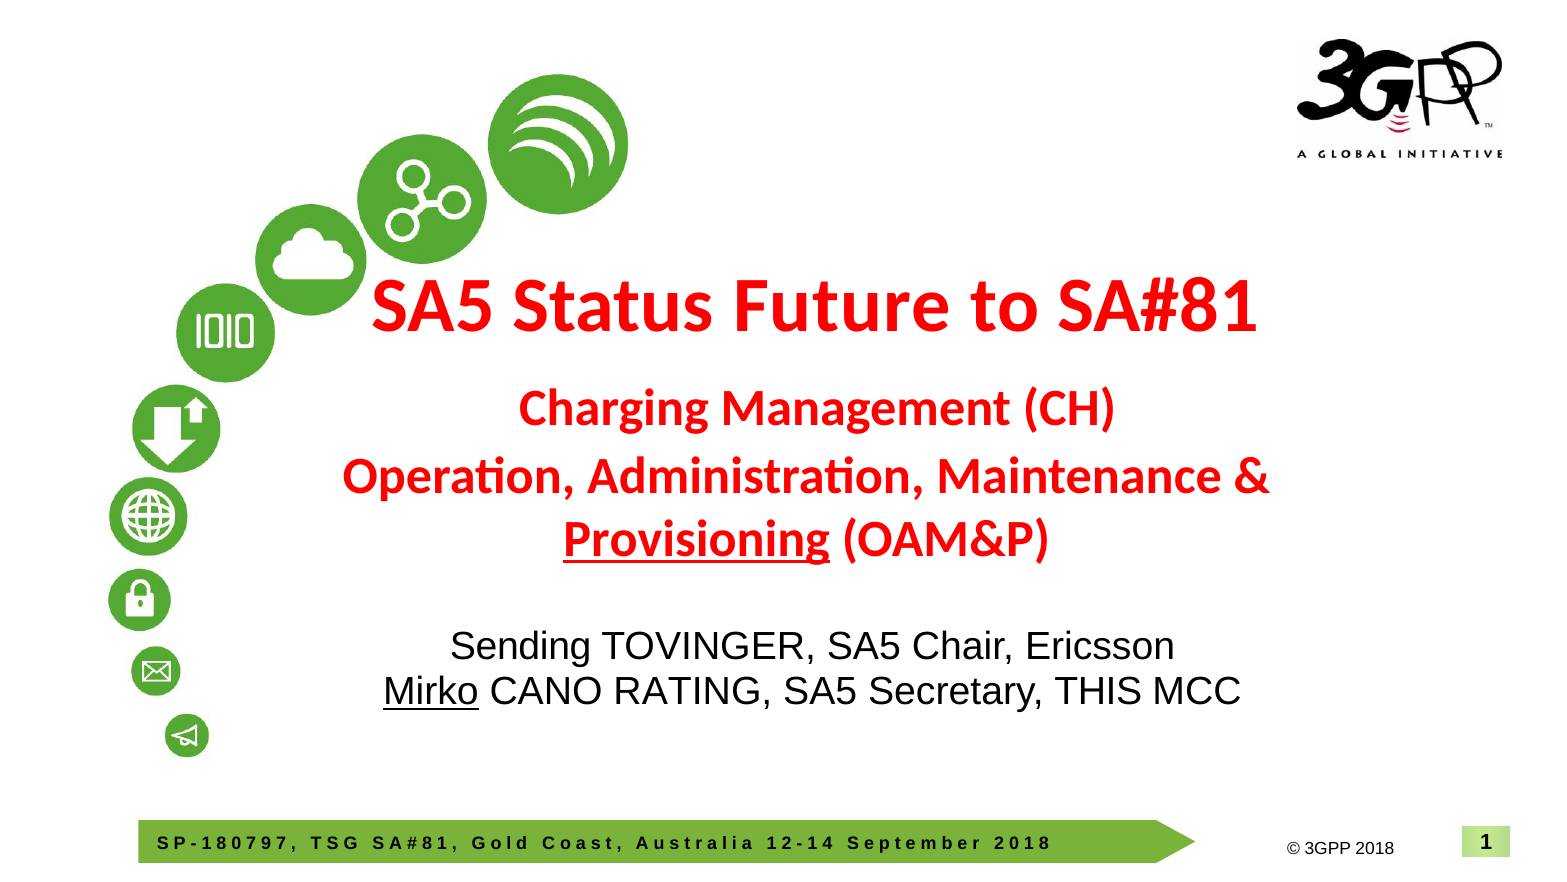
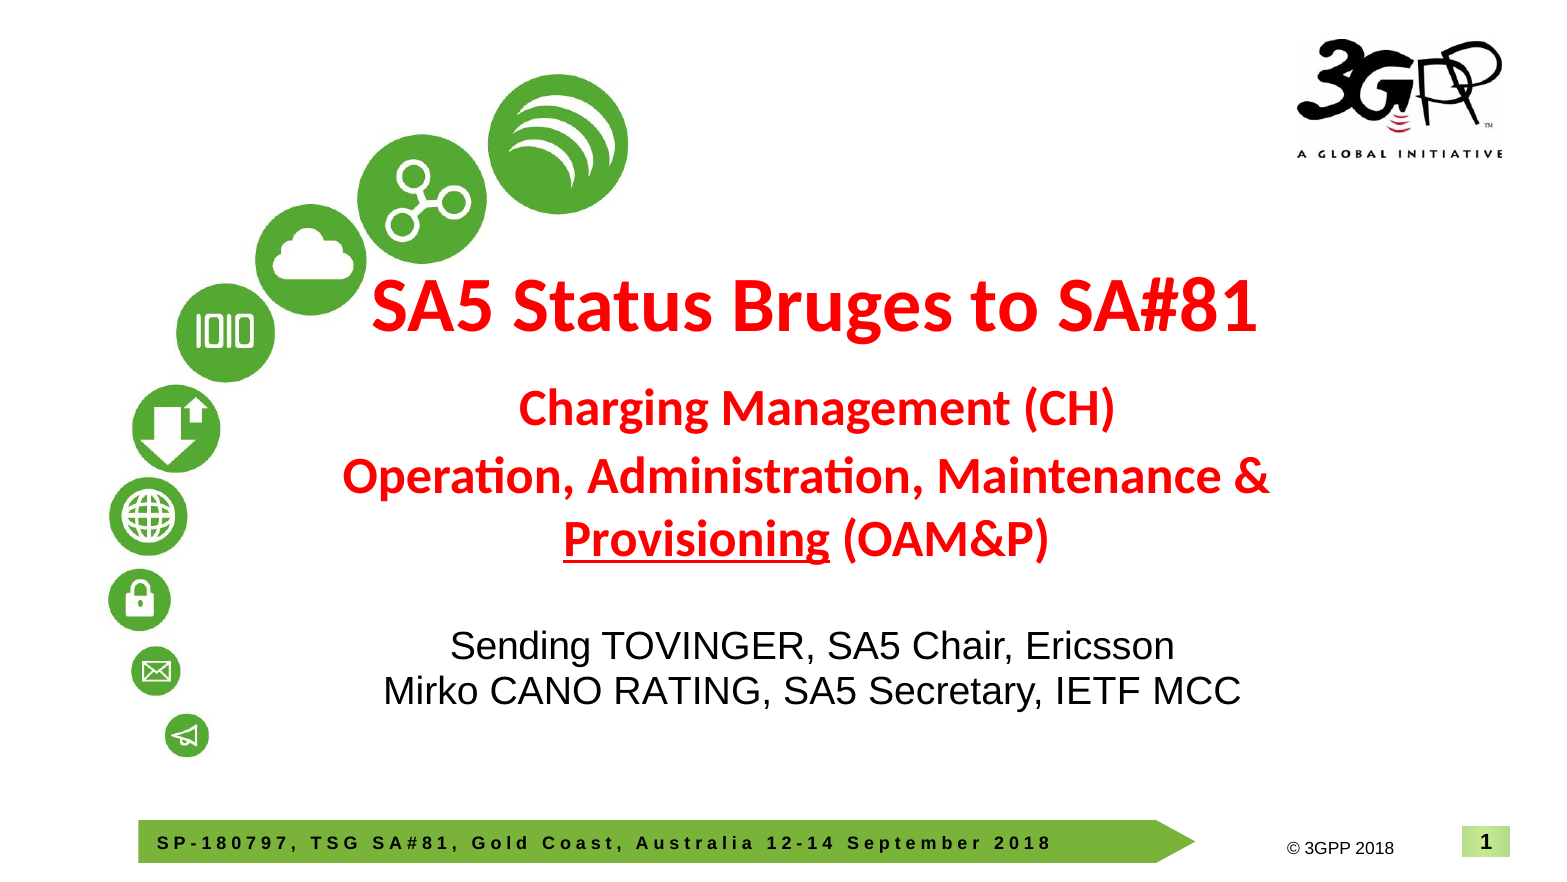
Future: Future -> Bruges
Mirko underline: present -> none
THIS: THIS -> IETF
